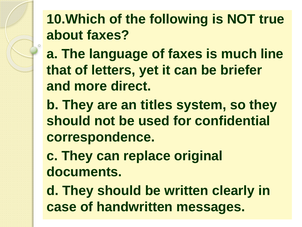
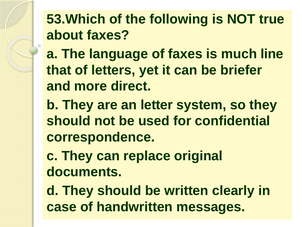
10.Which: 10.Which -> 53.Which
titles: titles -> letter
